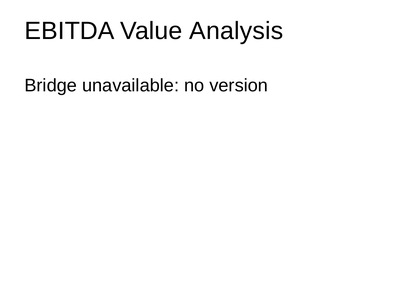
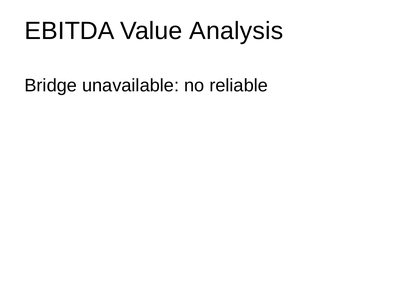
version: version -> reliable
